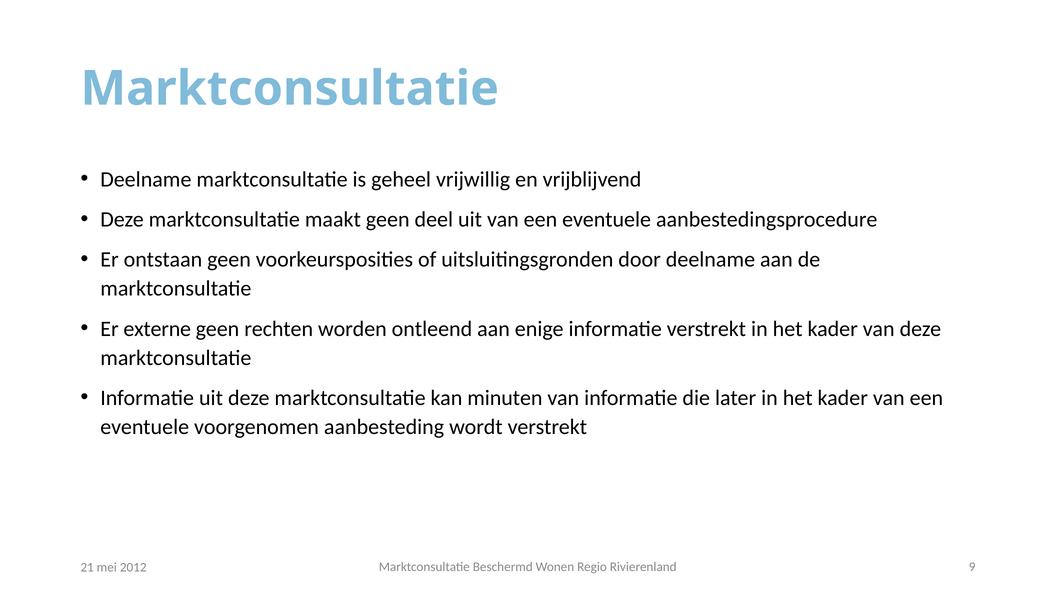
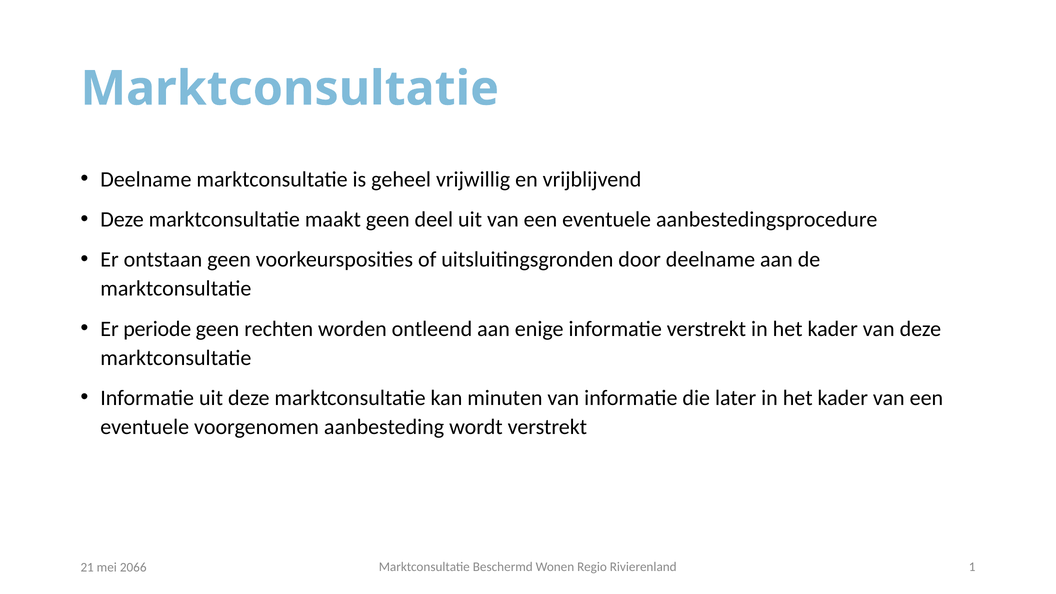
externe: externe -> periode
9: 9 -> 1
2012: 2012 -> 2066
